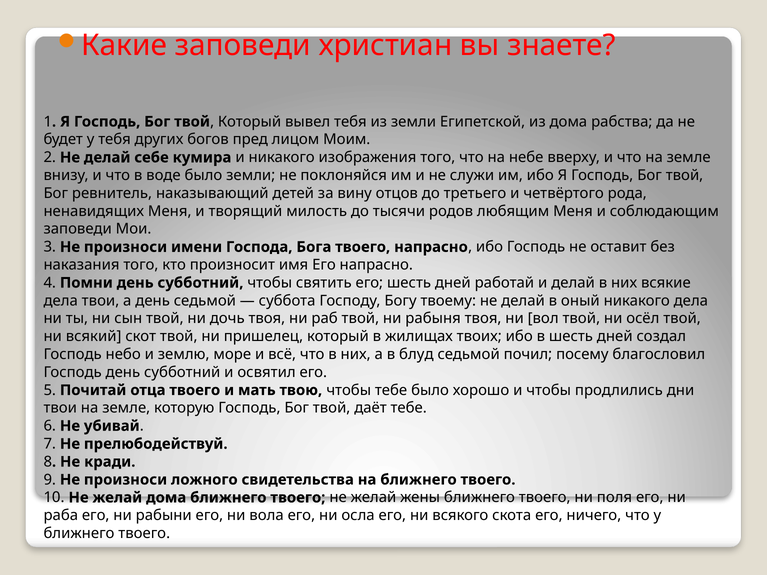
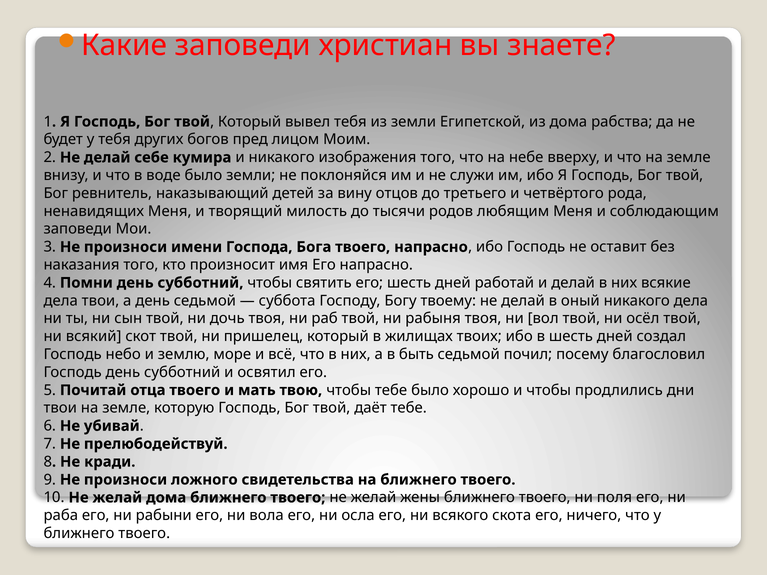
блуд: блуд -> быть
